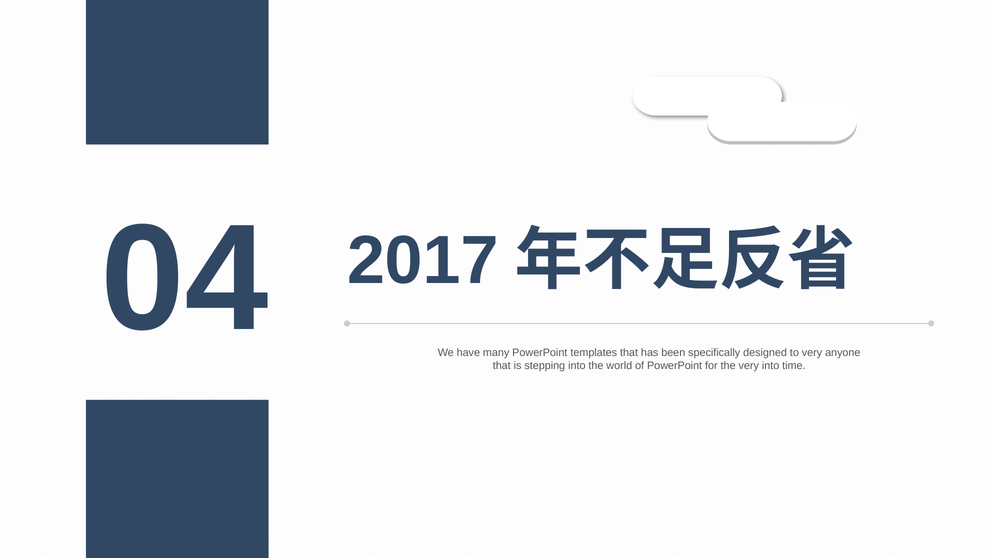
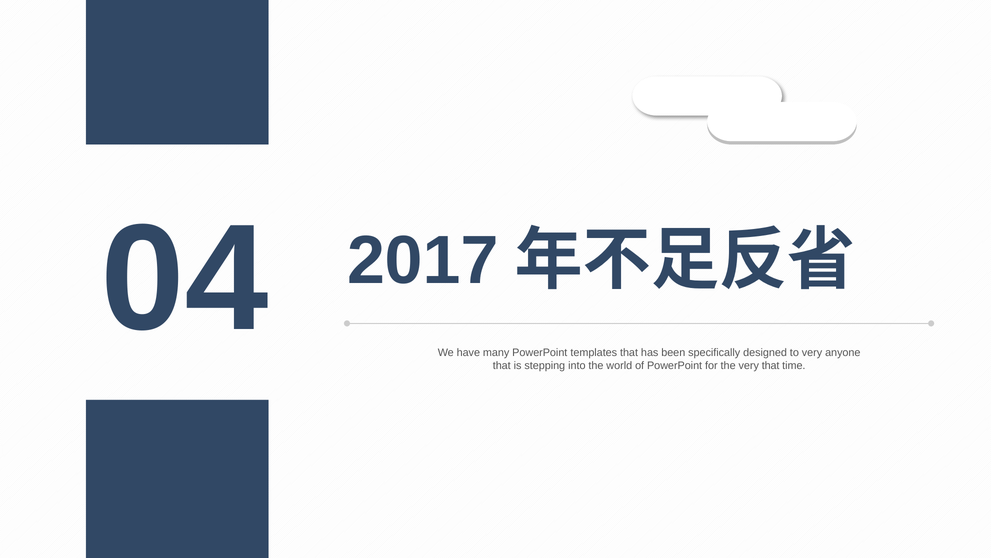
very into: into -> that
